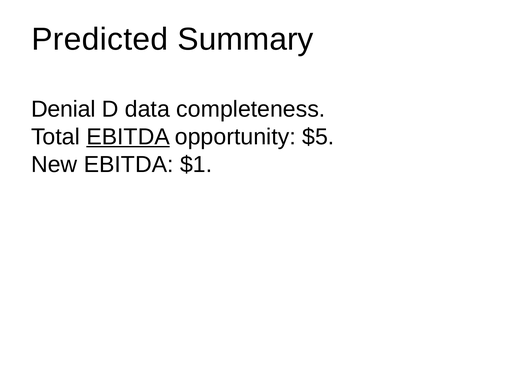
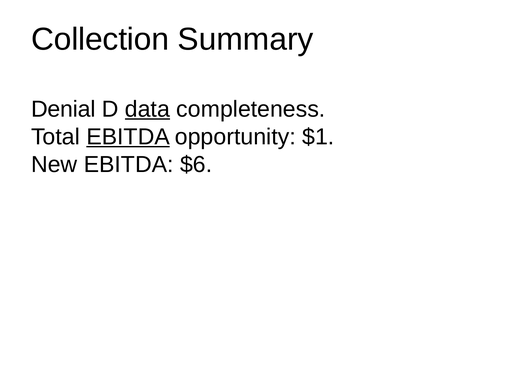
Predicted: Predicted -> Collection
data underline: none -> present
$5: $5 -> $1
$1: $1 -> $6
